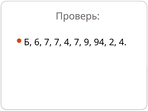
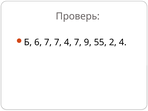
94: 94 -> 55
